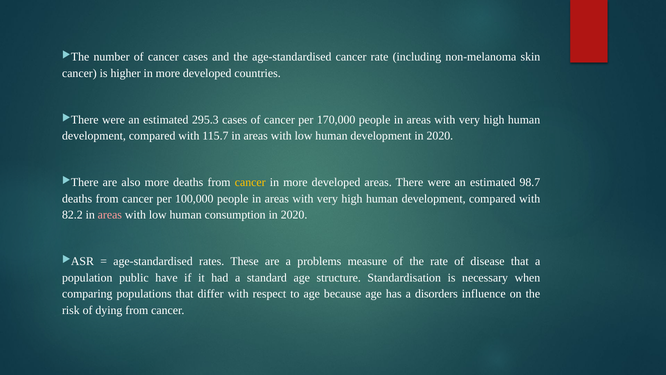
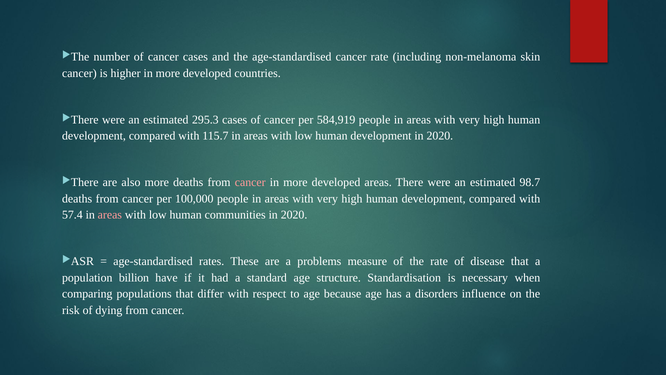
170,000: 170,000 -> 584,919
cancer at (250, 182) colour: yellow -> pink
82.2: 82.2 -> 57.4
consumption: consumption -> communities
public: public -> billion
